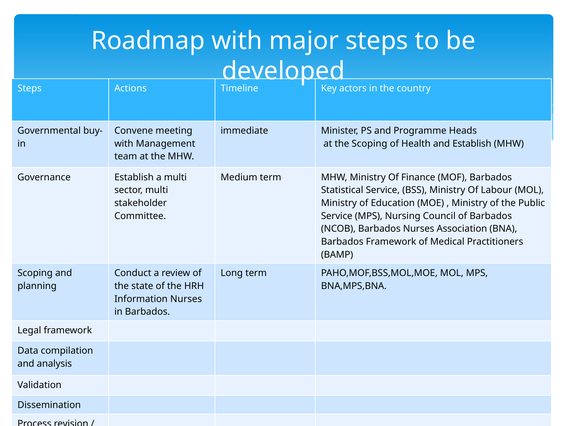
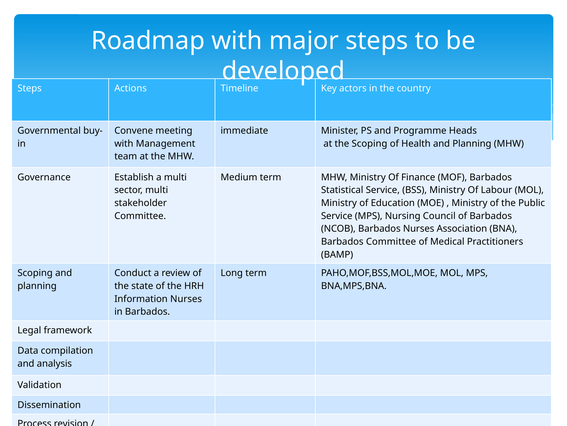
Health and Establish: Establish -> Planning
Barbados Framework: Framework -> Committee
